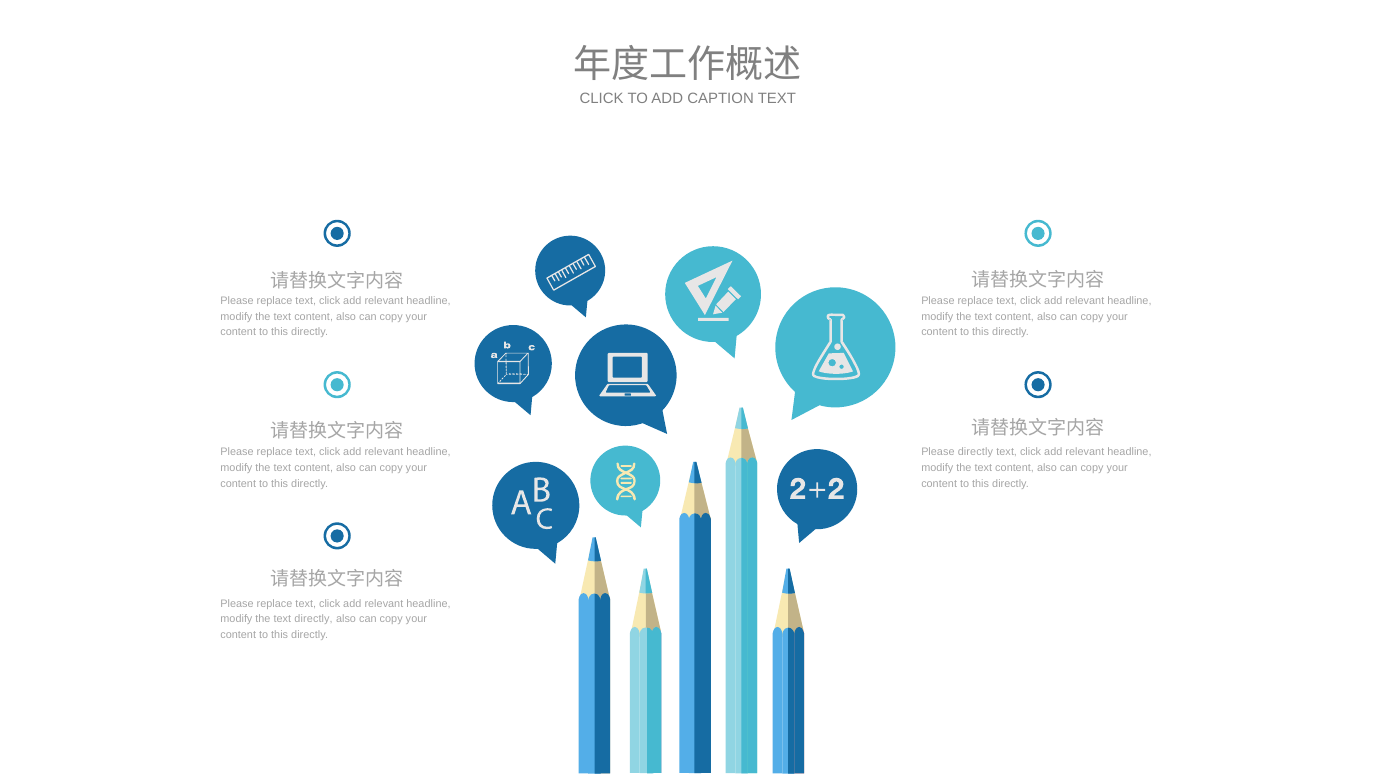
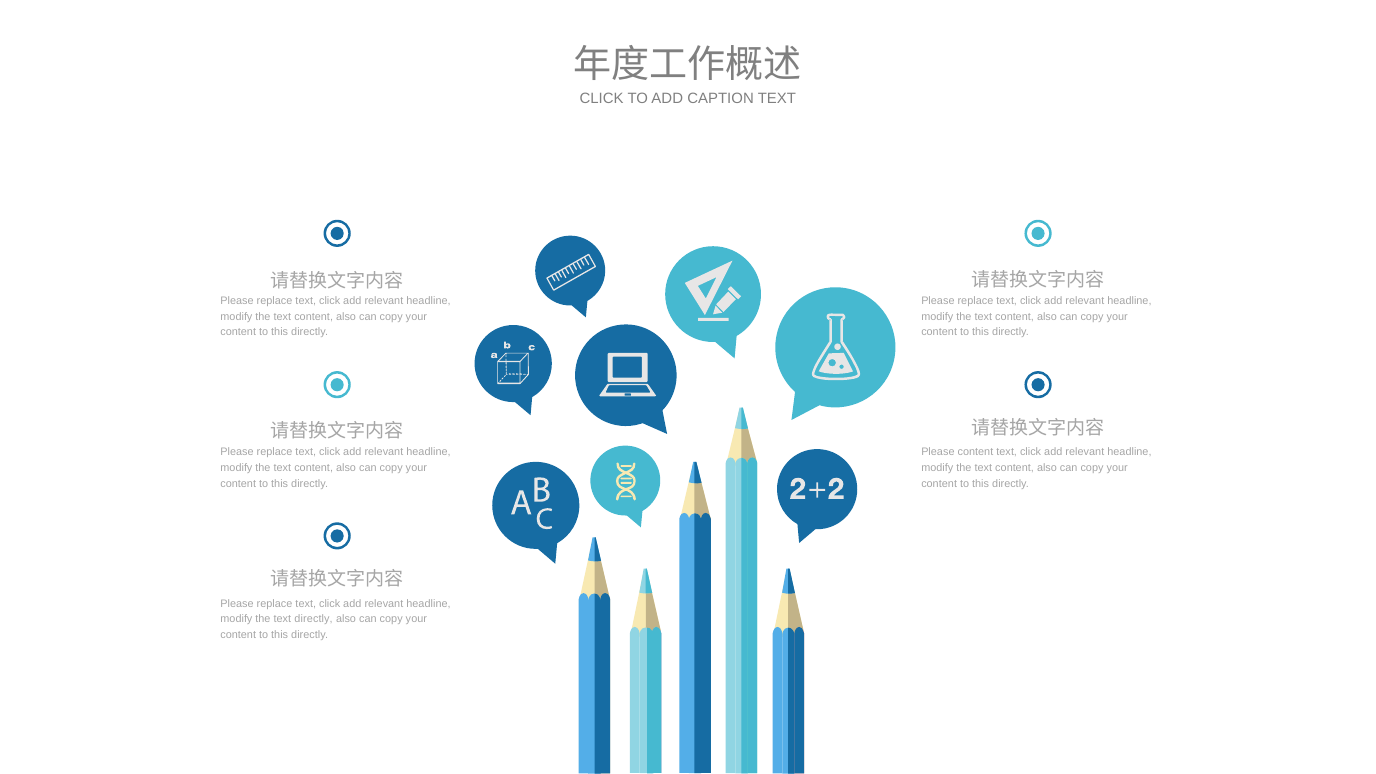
Please directly: directly -> content
